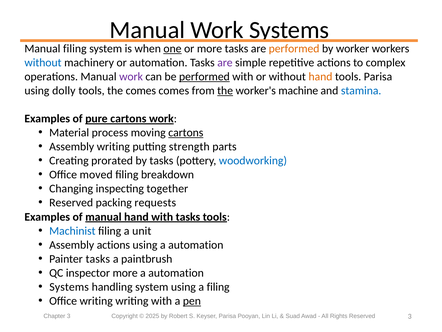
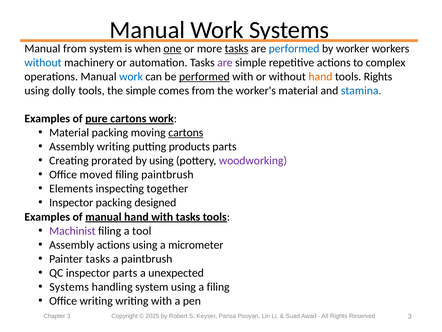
Manual filing: filing -> from
tasks at (237, 49) underline: none -> present
performed at (294, 49) colour: orange -> blue
work at (131, 77) colour: purple -> blue
tools Parisa: Parisa -> Rights
the comes: comes -> simple
the at (225, 91) underline: present -> none
worker's machine: machine -> material
Material process: process -> packing
strength: strength -> products
by tasks: tasks -> using
woodworking colour: blue -> purple
filing breakdown: breakdown -> paintbrush
Changing: Changing -> Elements
Reserved at (71, 203): Reserved -> Inspector
requests: requests -> designed
Machinist colour: blue -> purple
unit: unit -> tool
using a automation: automation -> micrometer
inspector more: more -> parts
automation at (176, 272): automation -> unexpected
pen underline: present -> none
